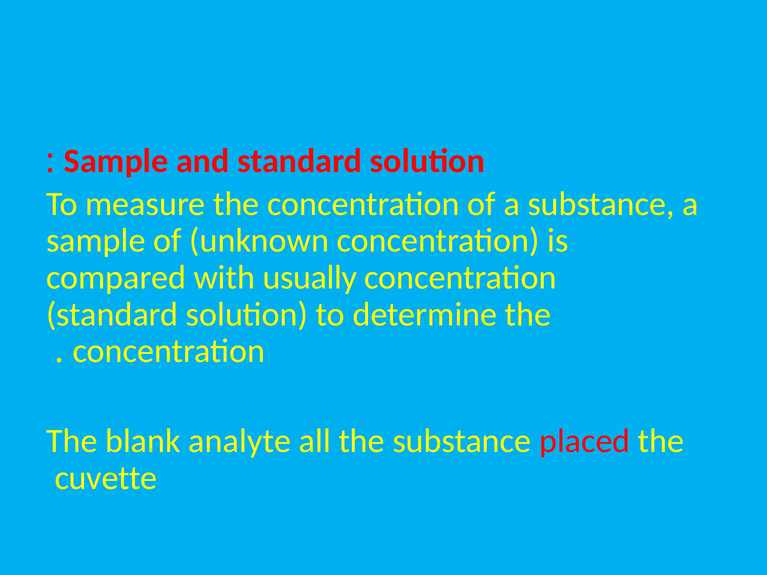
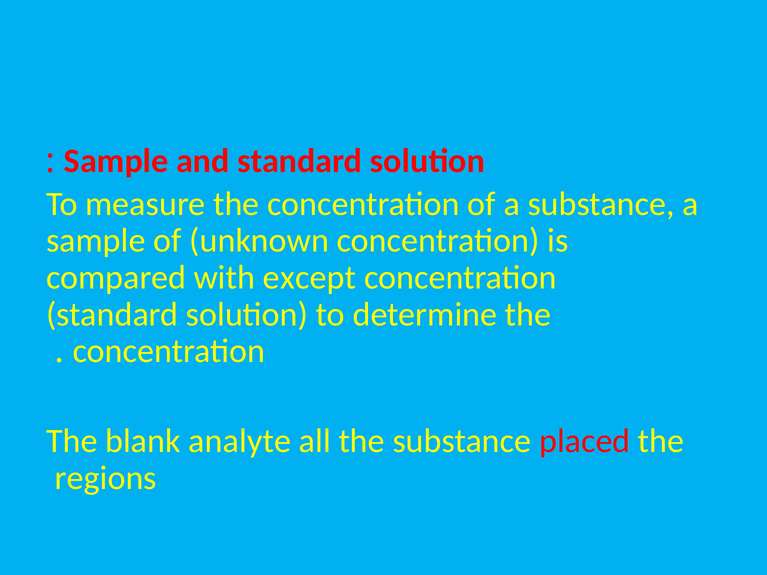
usually: usually -> except
cuvette: cuvette -> regions
